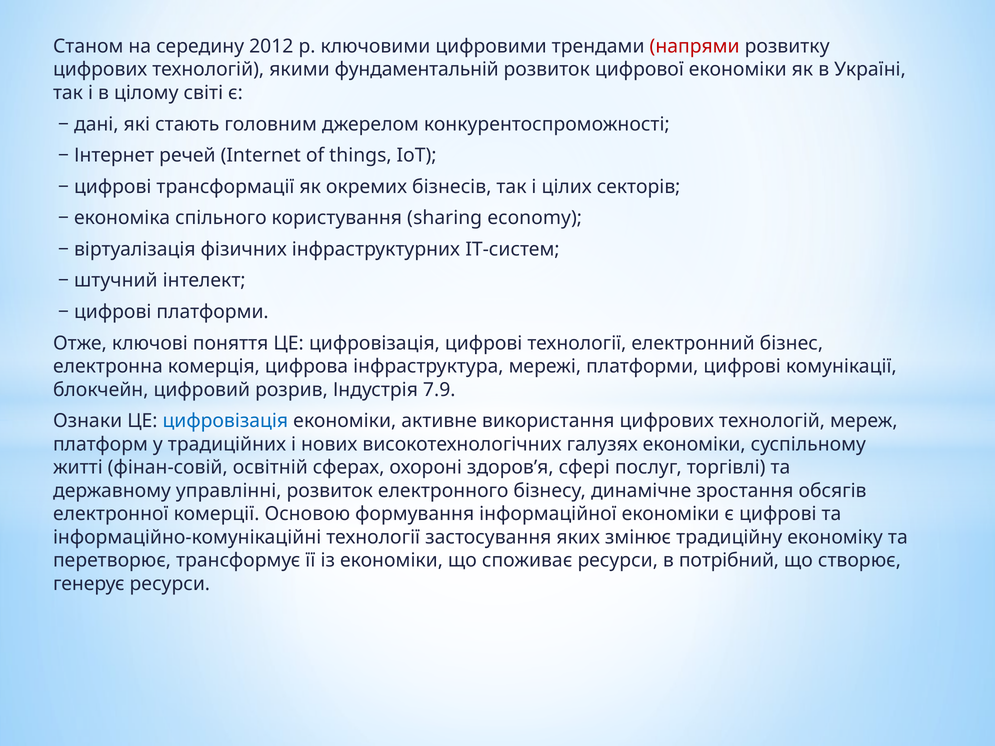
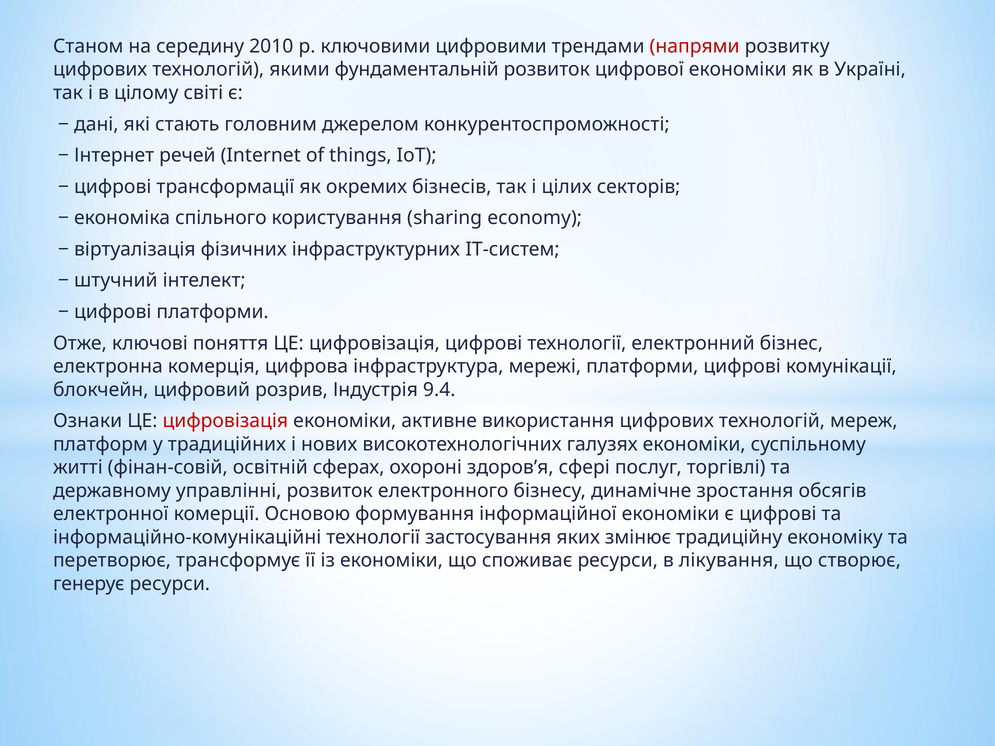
2012: 2012 -> 2010
7.9: 7.9 -> 9.4
цифровізація at (225, 421) colour: blue -> red
потрібний: потрібний -> лікування
